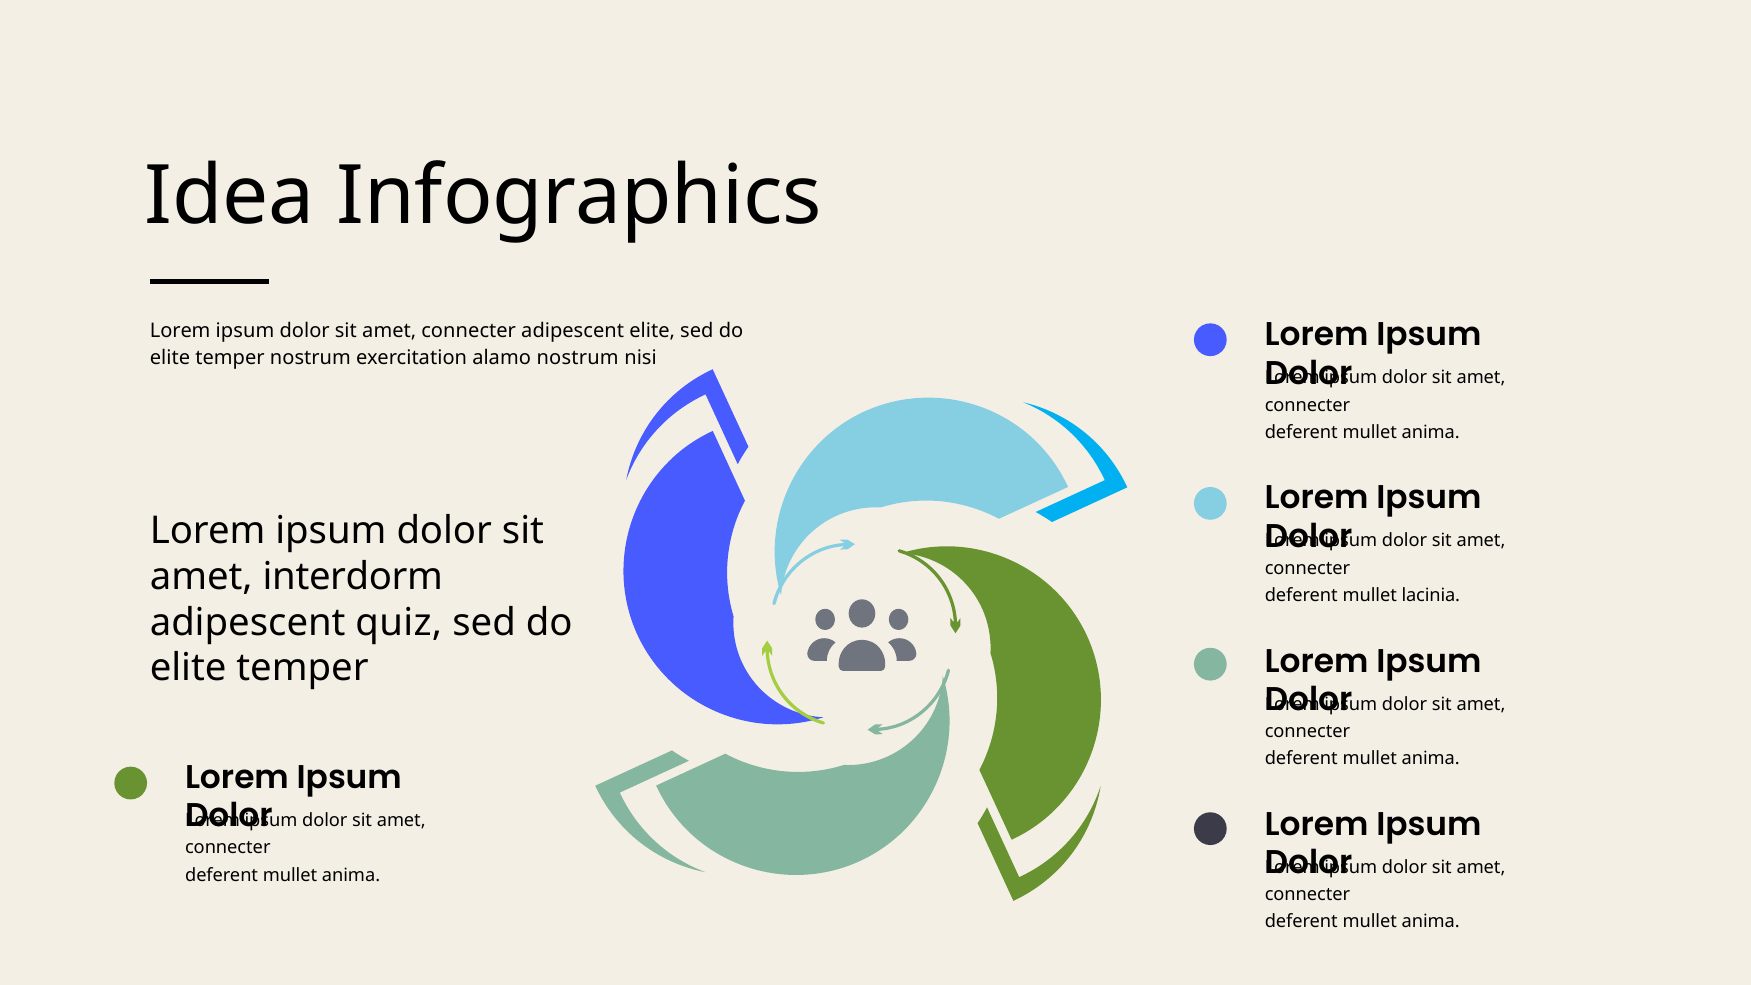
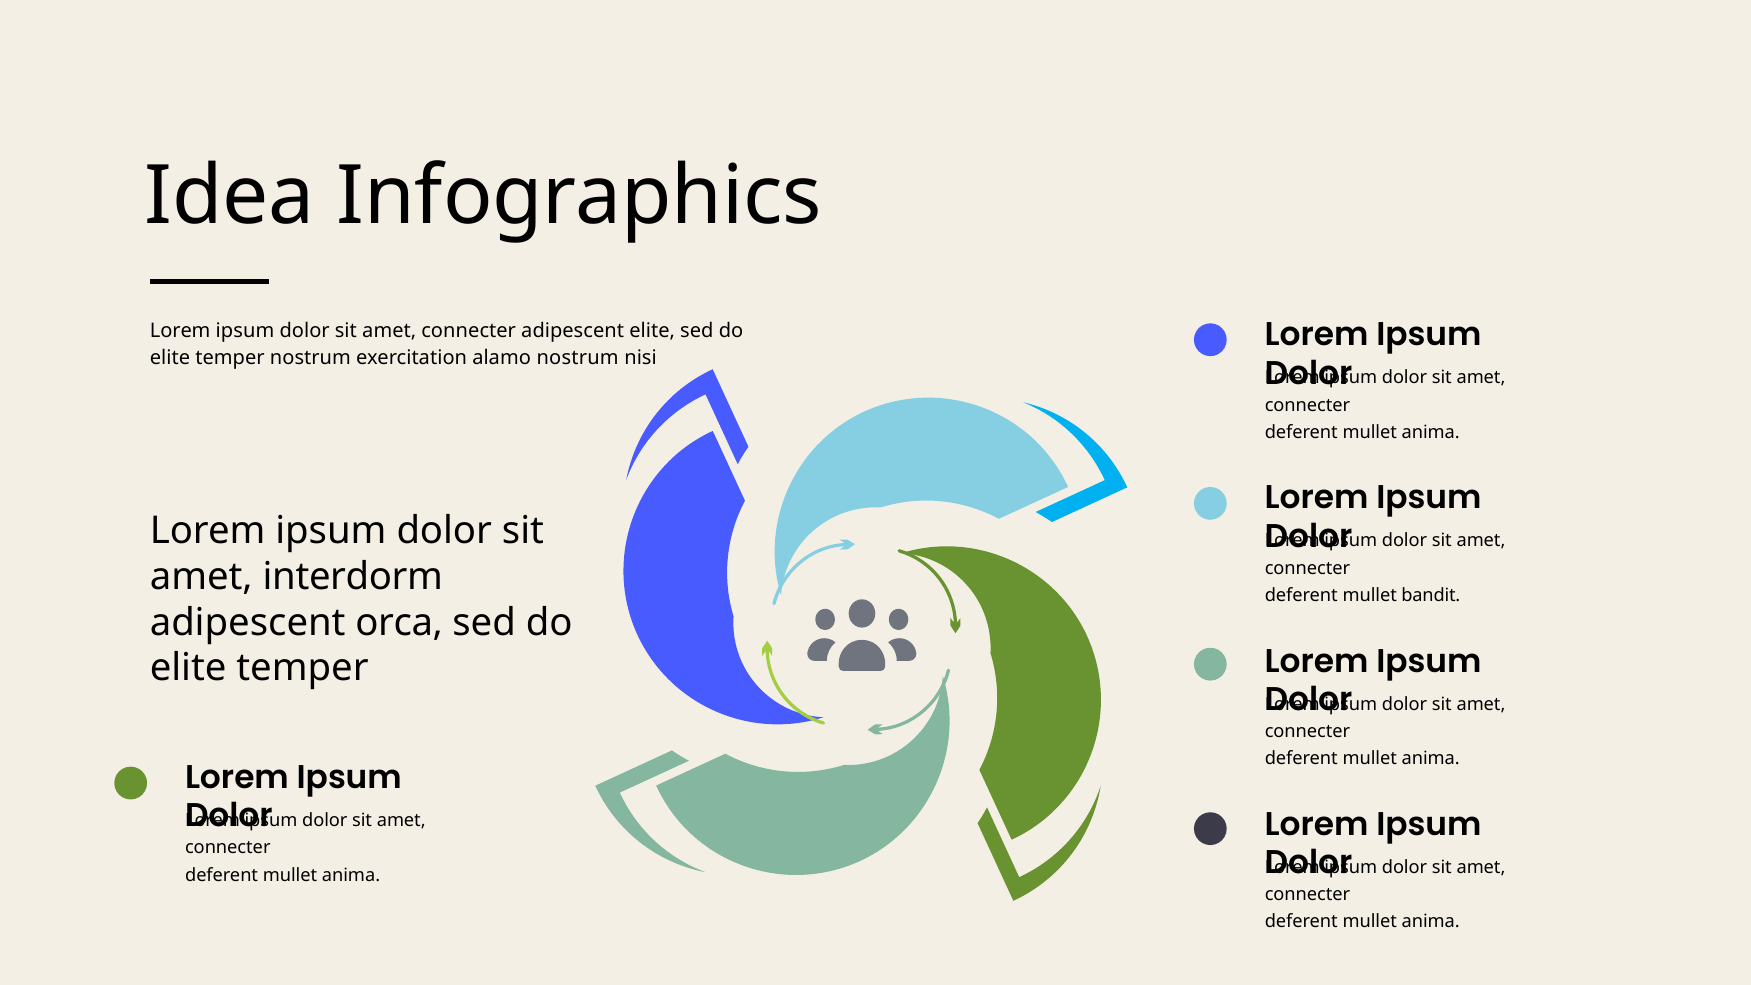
lacinia: lacinia -> bandit
quiz: quiz -> orca
